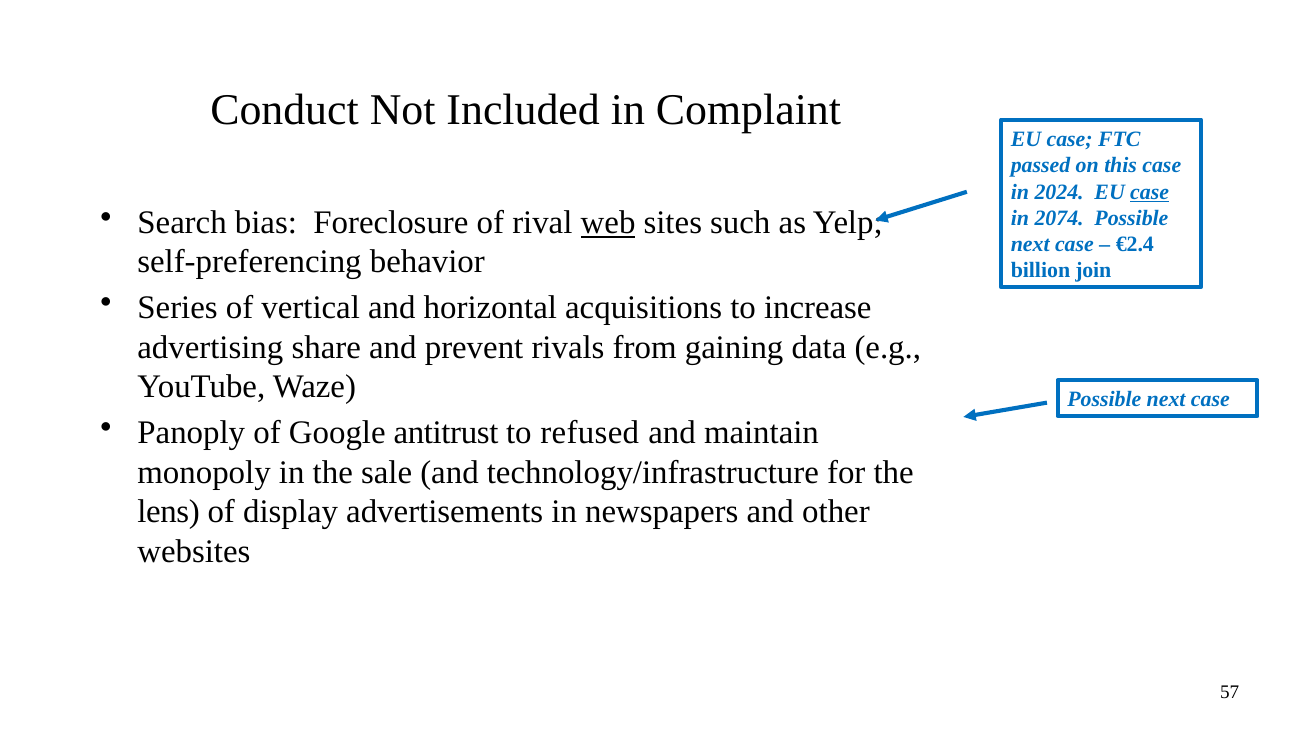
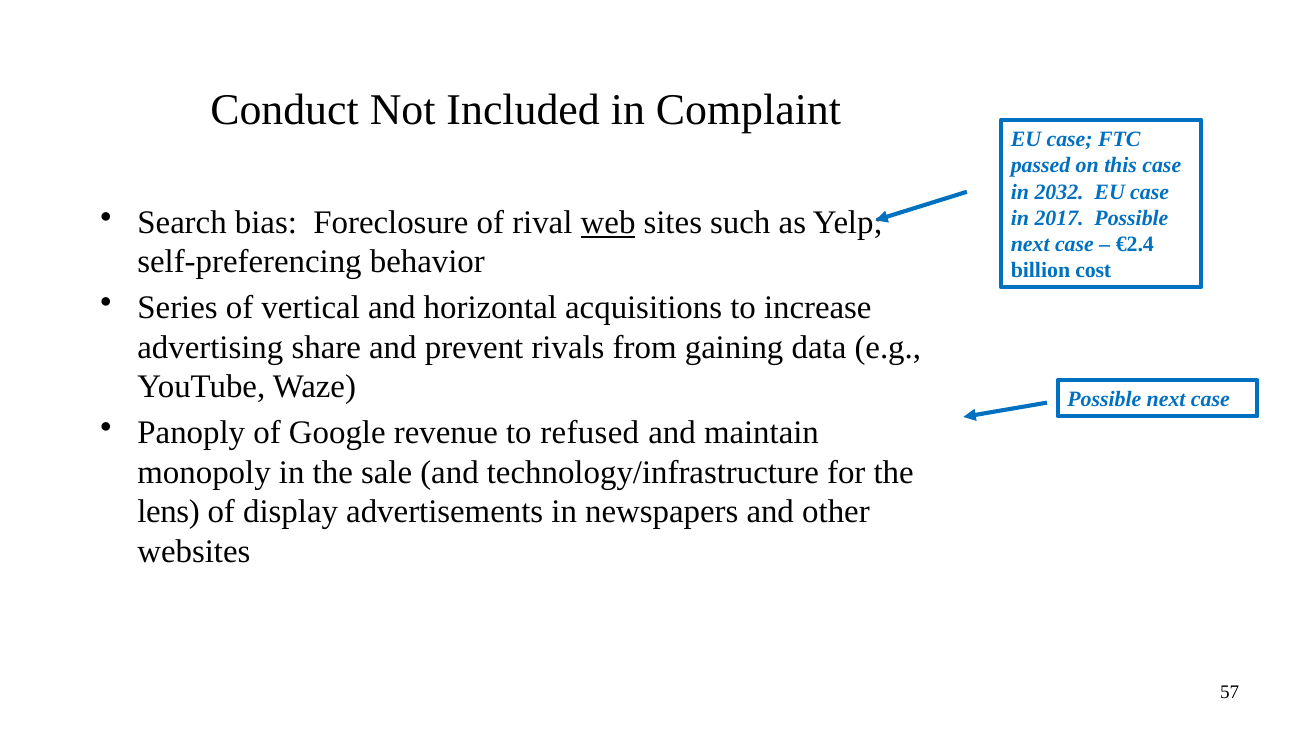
2024: 2024 -> 2032
case at (1150, 192) underline: present -> none
2074: 2074 -> 2017
join: join -> cost
antitrust: antitrust -> revenue
